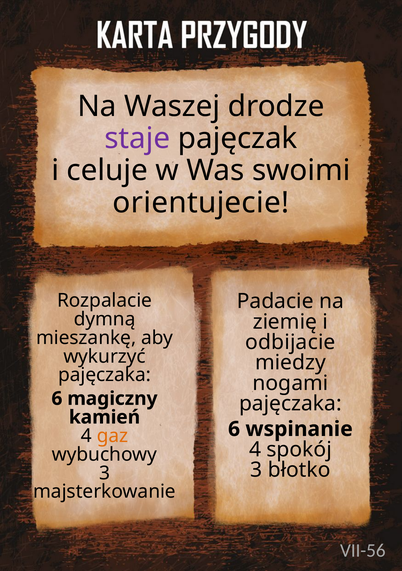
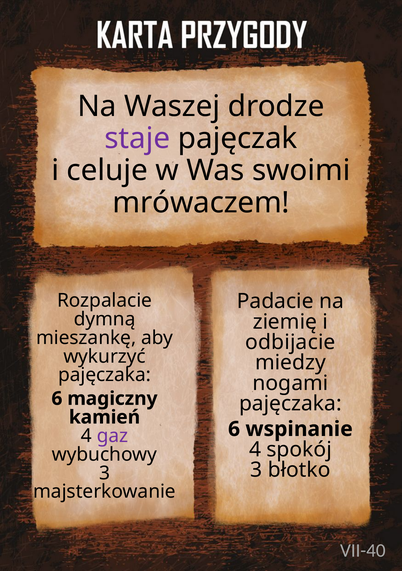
orientujecie: orientujecie -> mrówaczem
gaz colour: orange -> purple
VII-56: VII-56 -> VII-40
